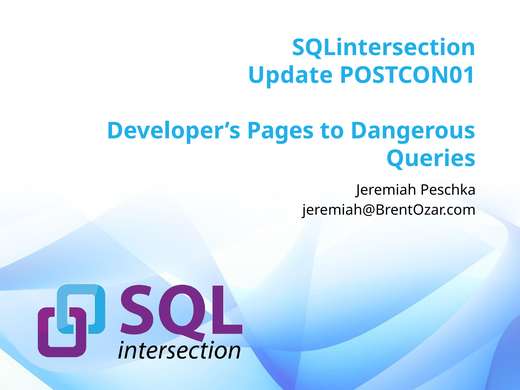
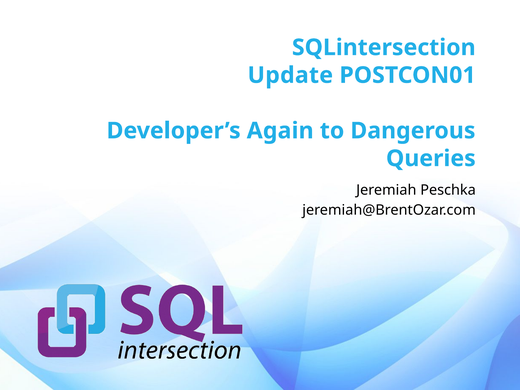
Pages: Pages -> Again
